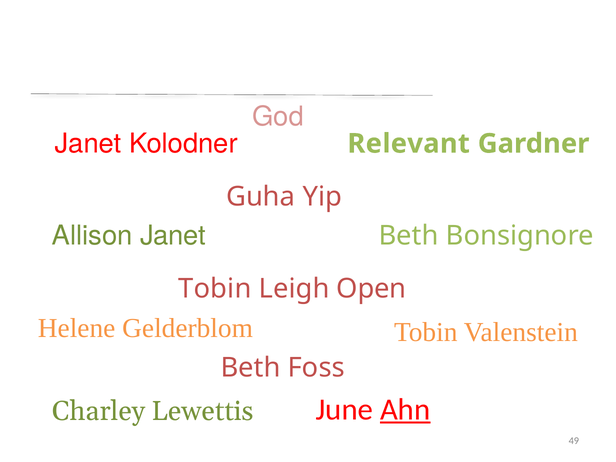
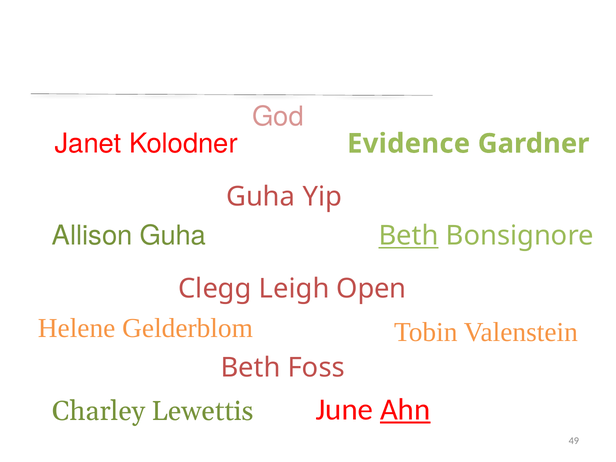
Relevant: Relevant -> Evidence
Allison Janet: Janet -> Guha
Beth at (409, 236) underline: none -> present
Tobin at (215, 289): Tobin -> Clegg
